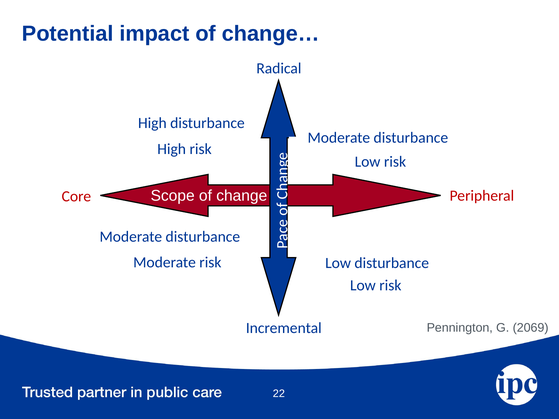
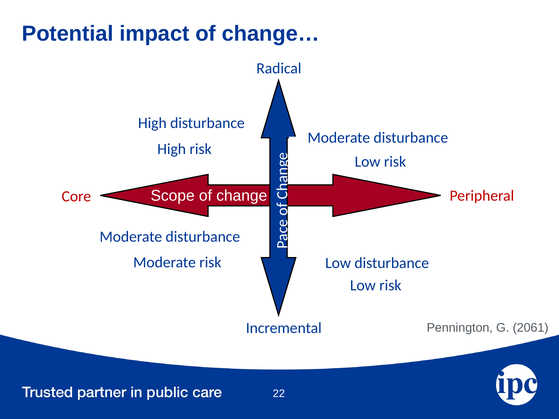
2069: 2069 -> 2061
